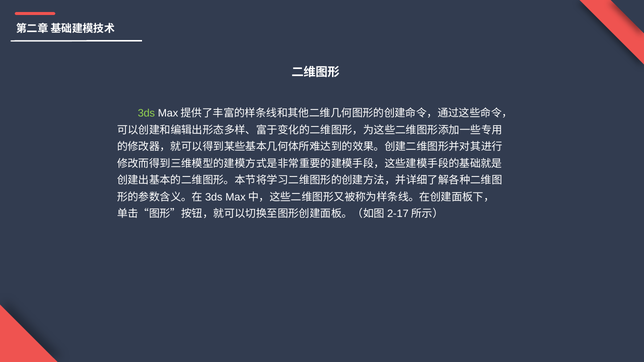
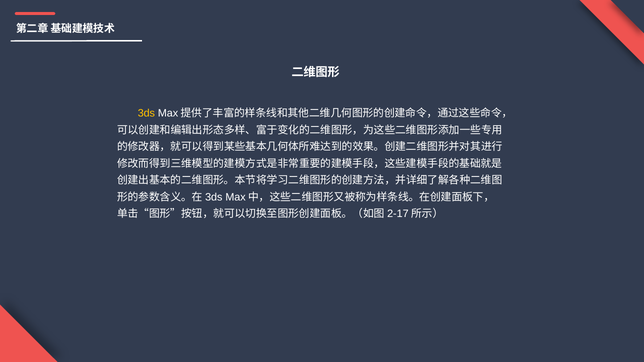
3ds colour: light green -> yellow
